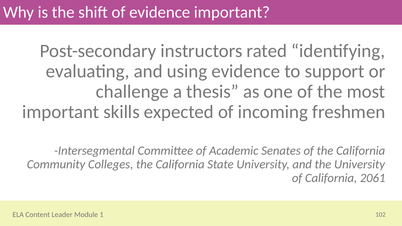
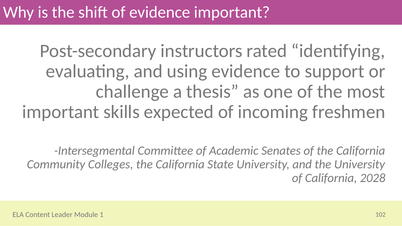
2061: 2061 -> 2028
